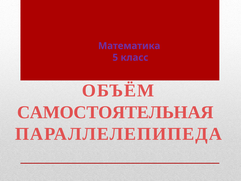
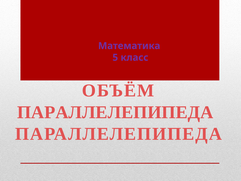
САМОСТОЯТЕЛЬНАЯ at (115, 112): САМОСТОЯТЕЛЬНАЯ -> ПАРАЛЛЕЛЕПИПЕДА
